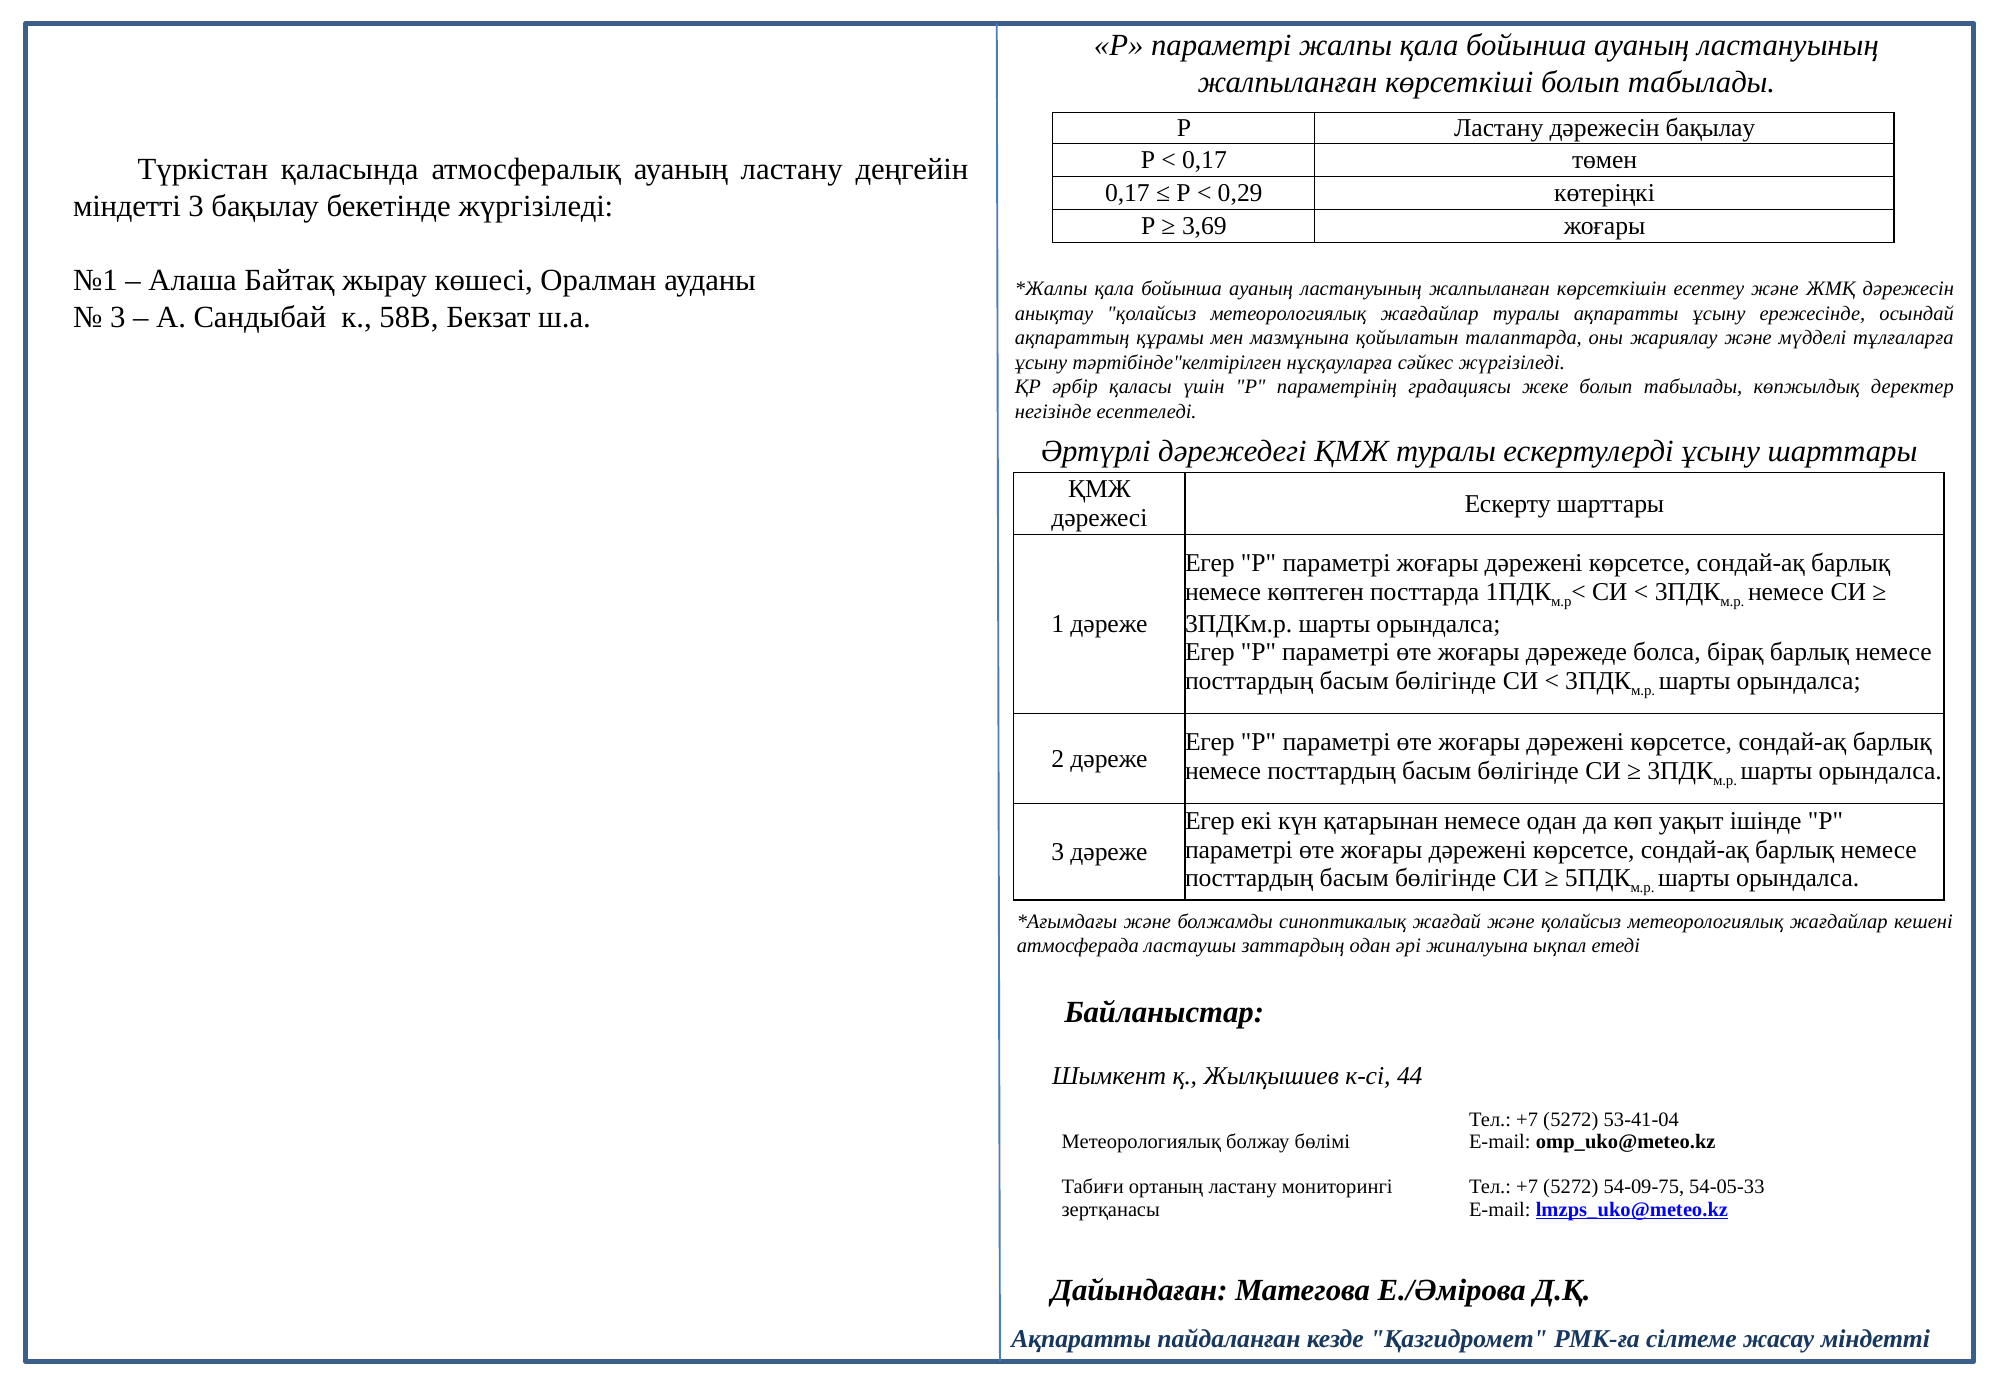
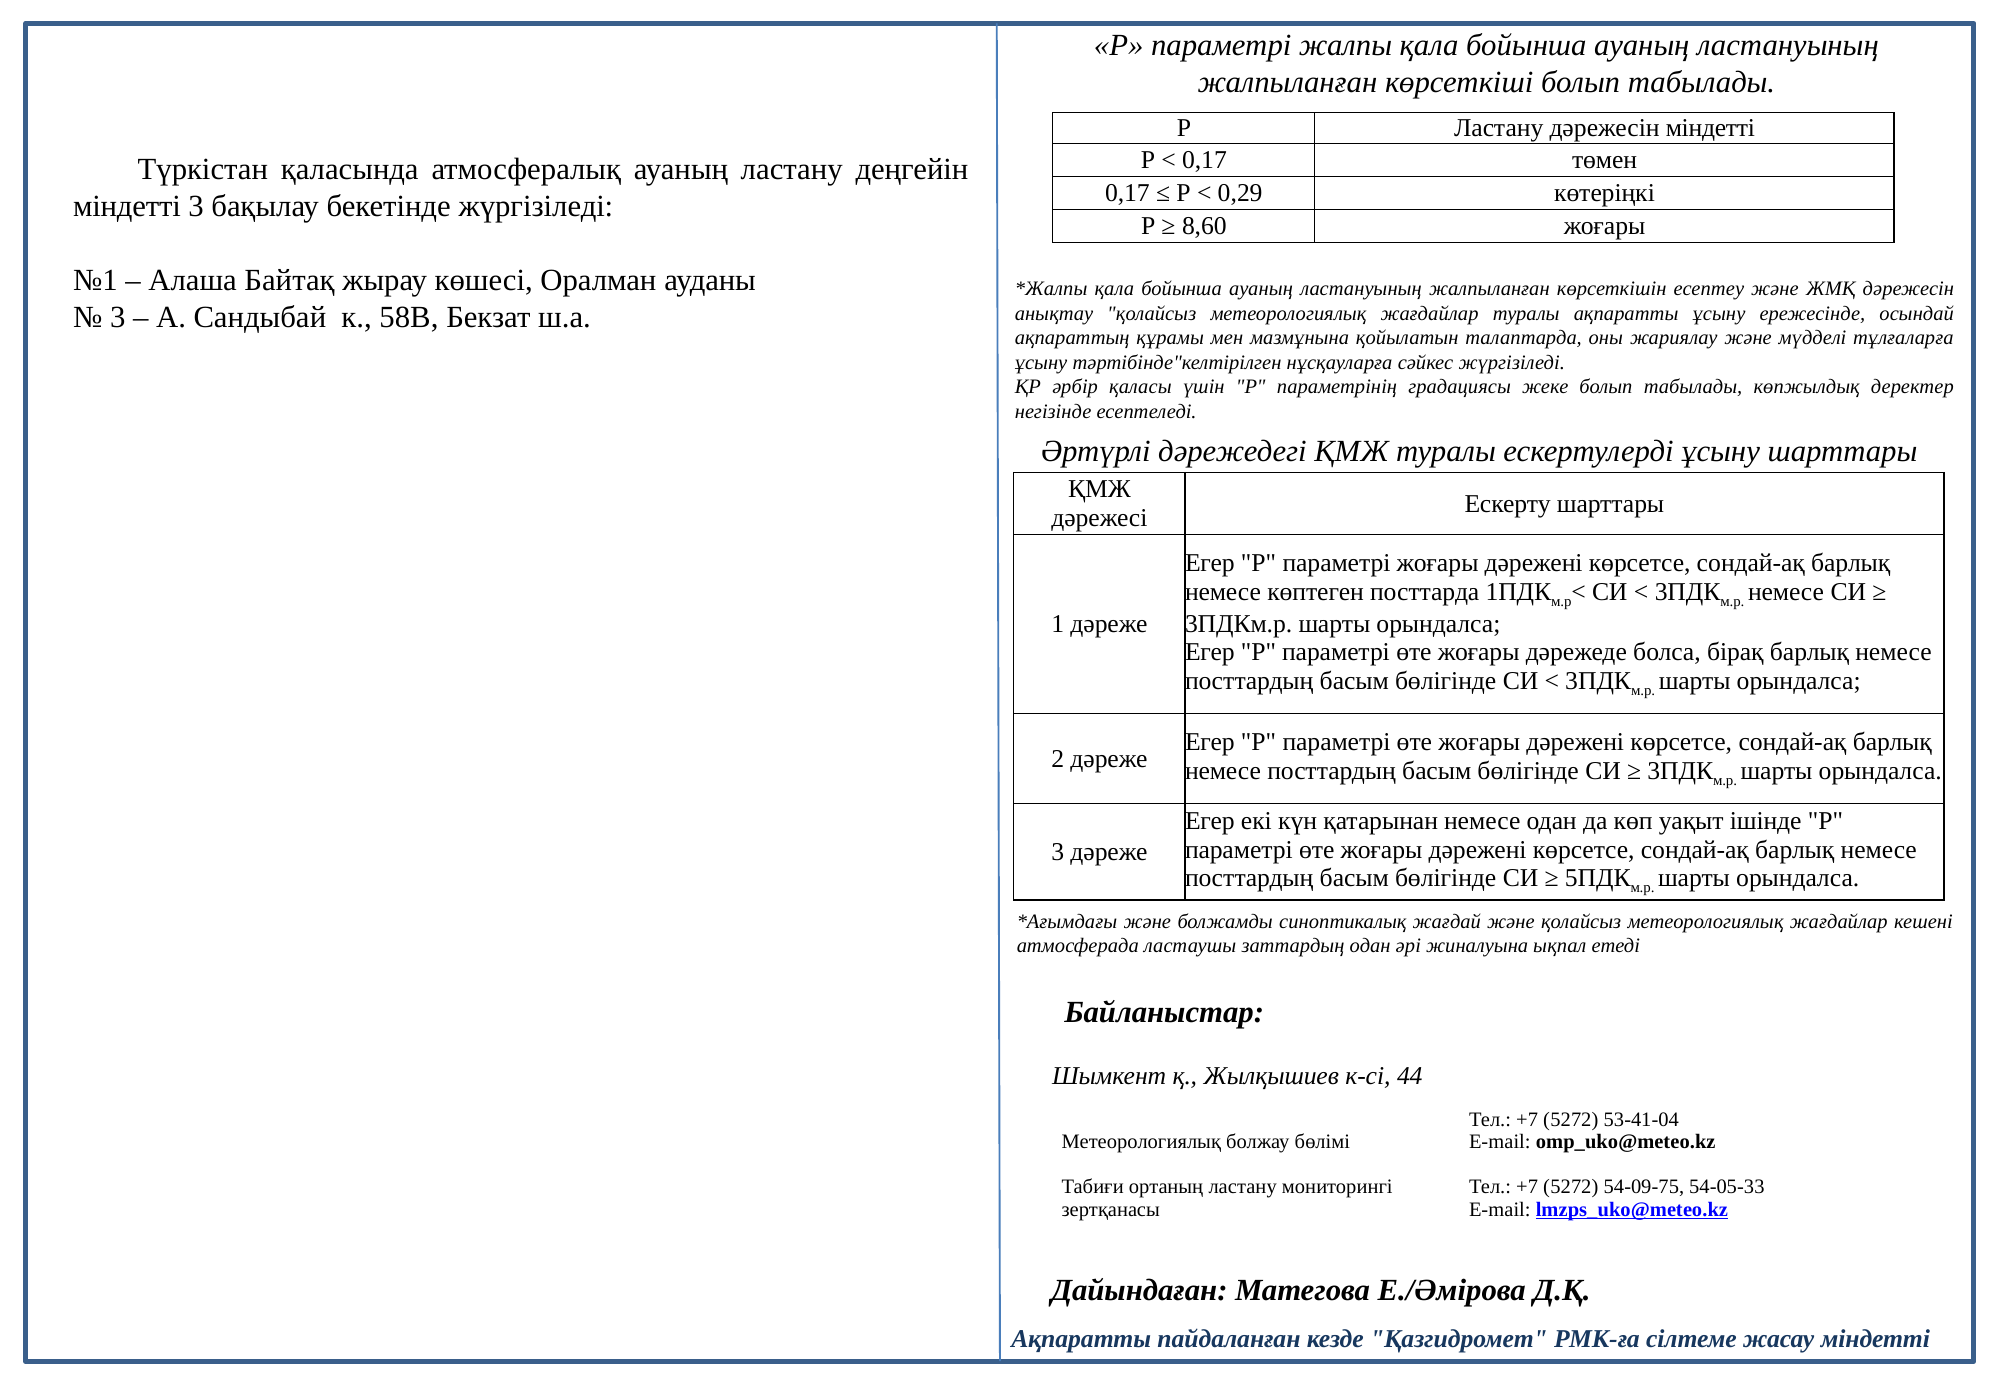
дәрежесін бақылау: бақылау -> міндетті
3,69: 3,69 -> 8,60
